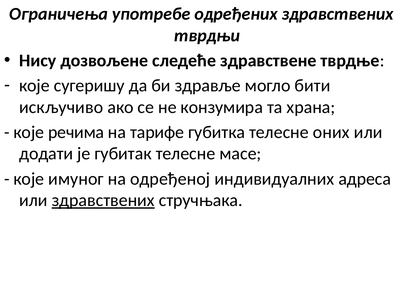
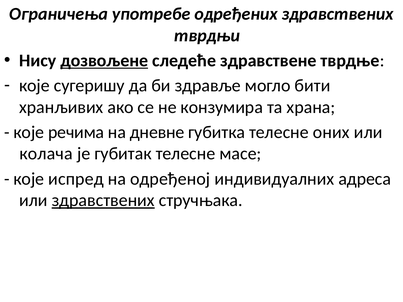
дозвољене underline: none -> present
искључиво: искључиво -> хрaнљивих
тарифе: тарифе -> днeвнe
додати: додати -> колача
имуног: имуног -> испред
